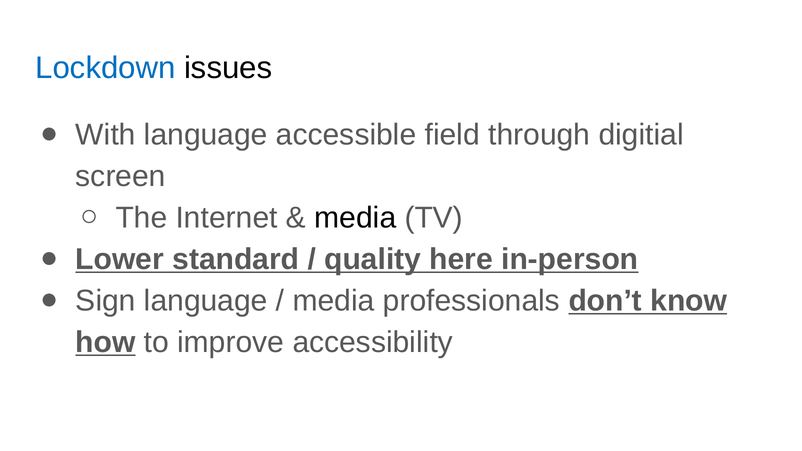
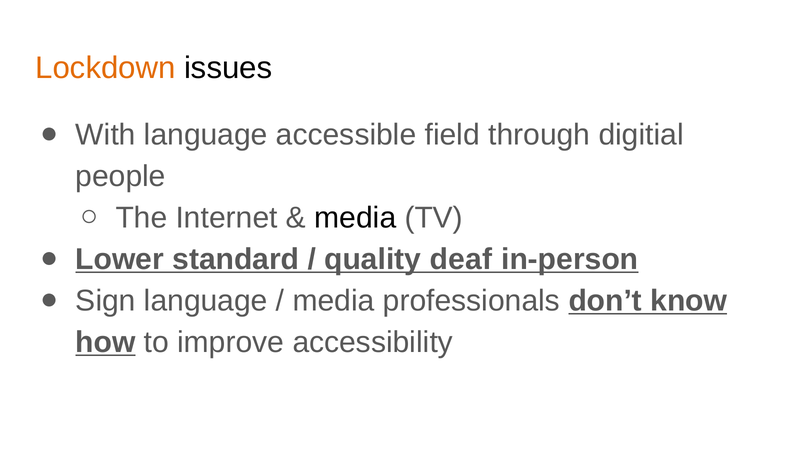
Lockdown colour: blue -> orange
screen: screen -> people
here: here -> deaf
